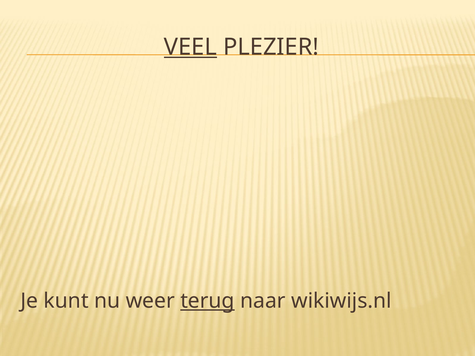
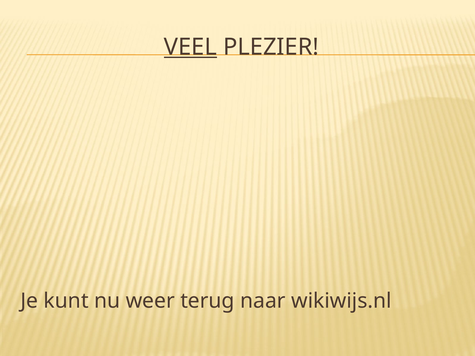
terug underline: present -> none
